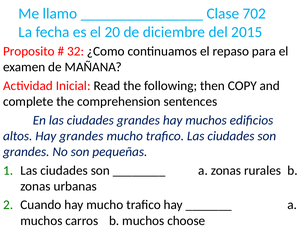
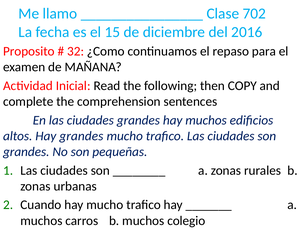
20: 20 -> 15
2015: 2015 -> 2016
choose: choose -> colegio
